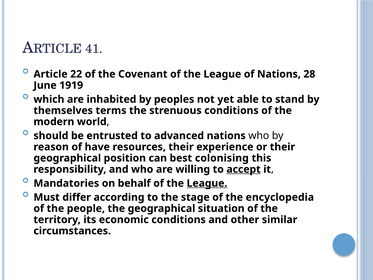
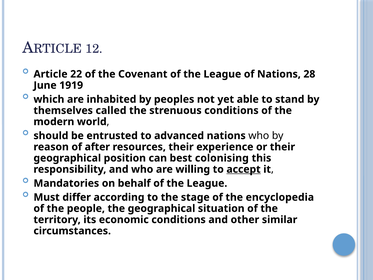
41: 41 -> 12
terms: terms -> called
have: have -> after
League at (207, 183) underline: present -> none
